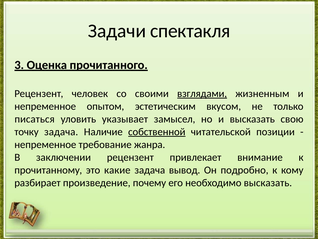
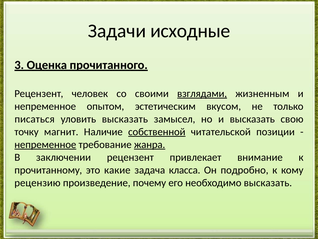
спектакля: спектакля -> исходные
уловить указывает: указывает -> высказать
точку задача: задача -> магнит
непременное at (45, 144) underline: none -> present
жанра underline: none -> present
вывод: вывод -> класса
разбирает: разбирает -> рецензию
